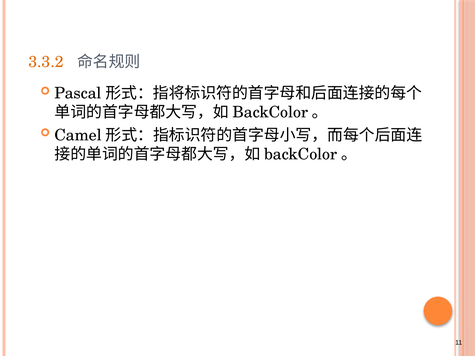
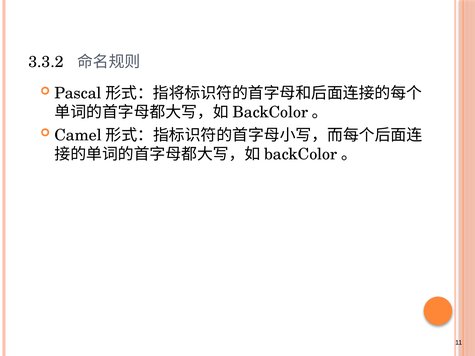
3.3.2 colour: orange -> black
